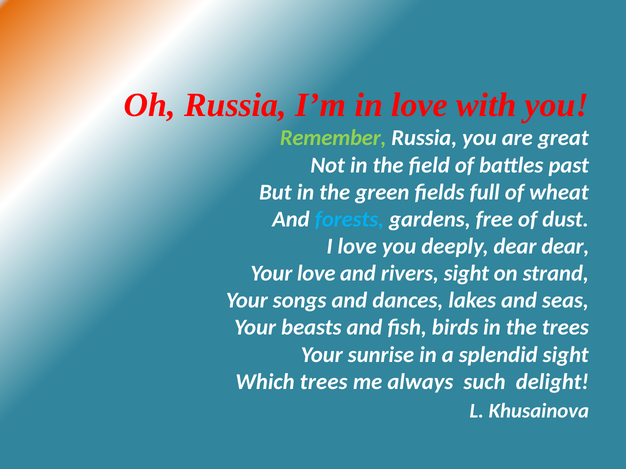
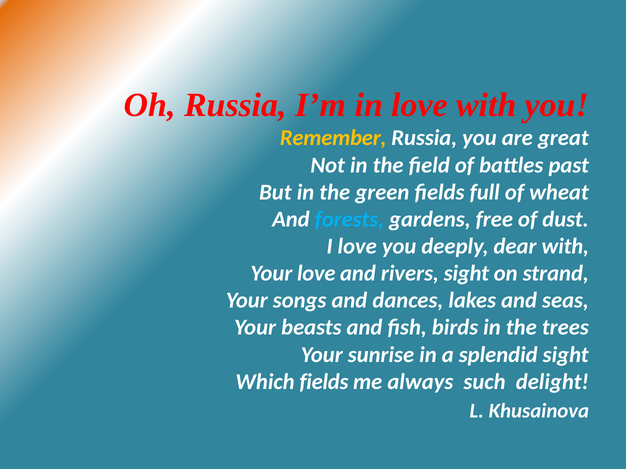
Remember colour: light green -> yellow
dear dear: dear -> with
Which trees: trees -> fields
